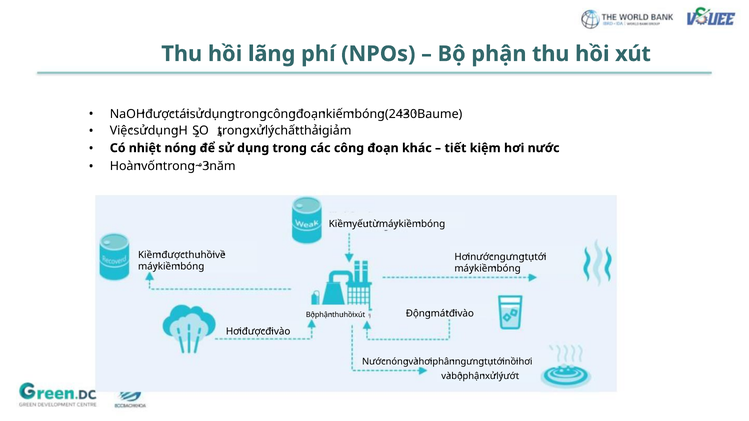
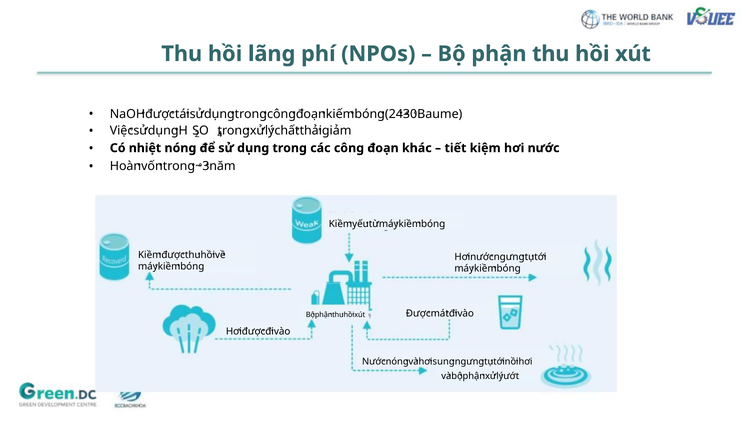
Động at (418, 314): Động -> Được
phân: phân -> sung
